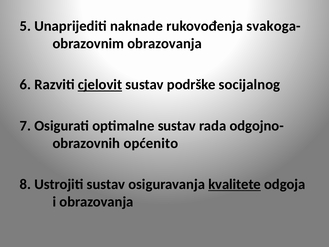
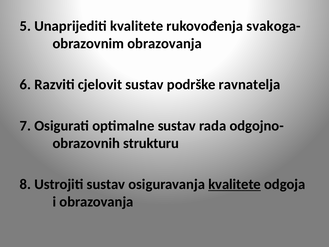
Unaprijediti naknade: naknade -> kvalitete
cjelovit underline: present -> none
socijalnog: socijalnog -> ravnatelja
općenito: općenito -> strukturu
